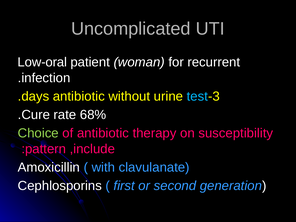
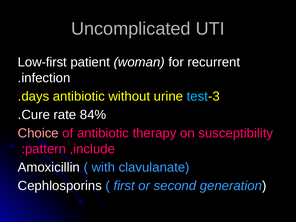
Low-oral: Low-oral -> Low-first
68%: 68% -> 84%
Choice colour: light green -> pink
